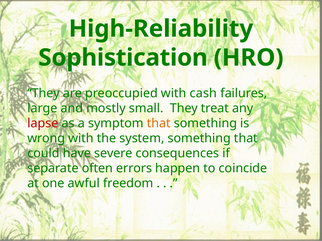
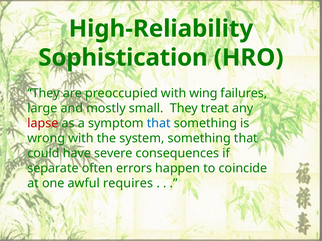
cash: cash -> wing
that at (159, 123) colour: orange -> blue
freedom: freedom -> requires
